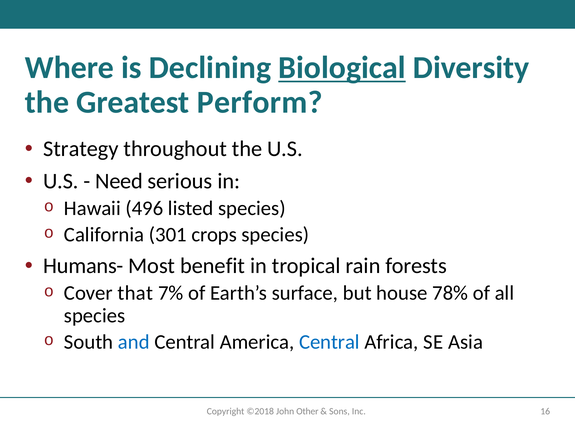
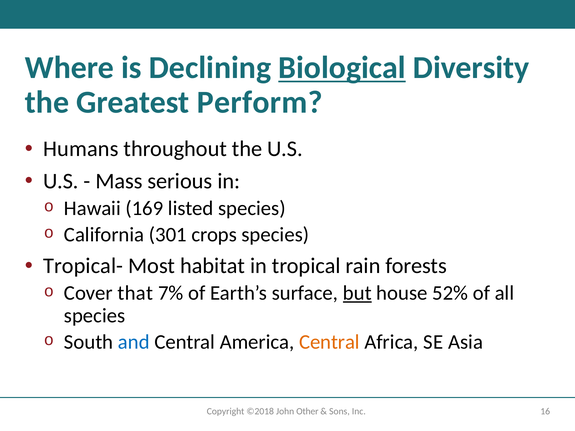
Strategy: Strategy -> Humans
Need: Need -> Mass
496: 496 -> 169
Humans-: Humans- -> Tropical-
benefit: benefit -> habitat
but underline: none -> present
78%: 78% -> 52%
Central at (329, 342) colour: blue -> orange
